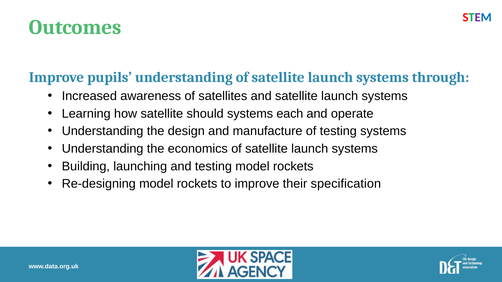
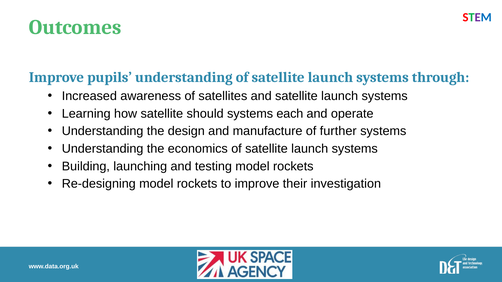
of testing: testing -> further
specification: specification -> investigation
